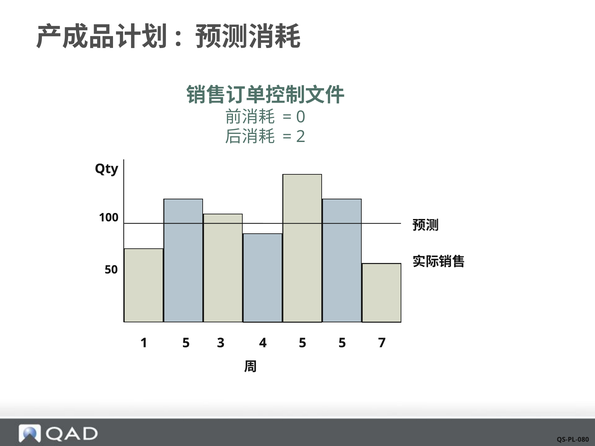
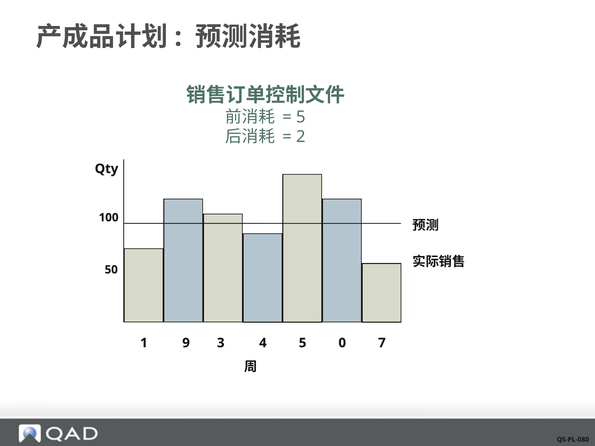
0 at (301, 117): 0 -> 5
1 5: 5 -> 9
5 5: 5 -> 0
